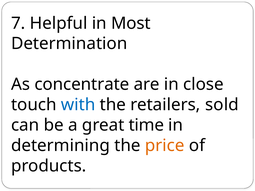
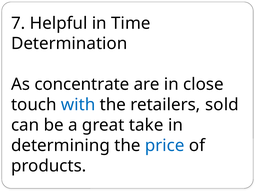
Most: Most -> Time
time: time -> take
price colour: orange -> blue
